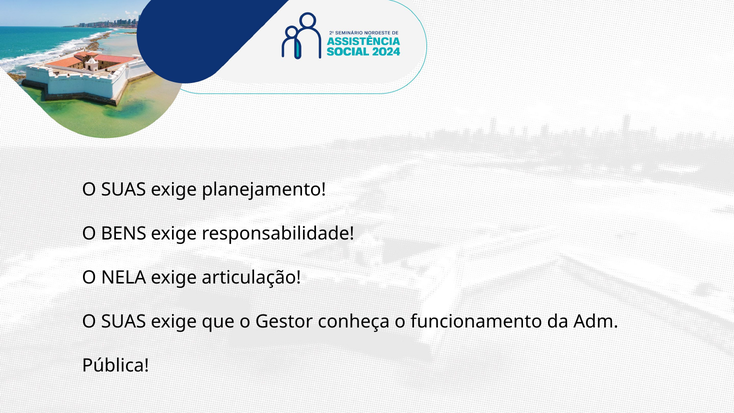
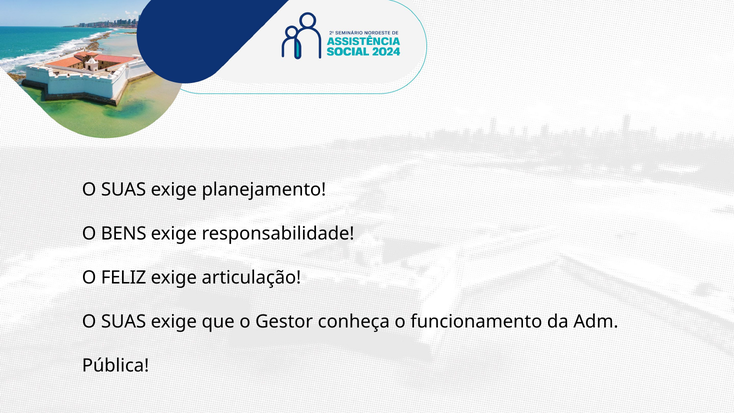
NELA: NELA -> FELIZ
